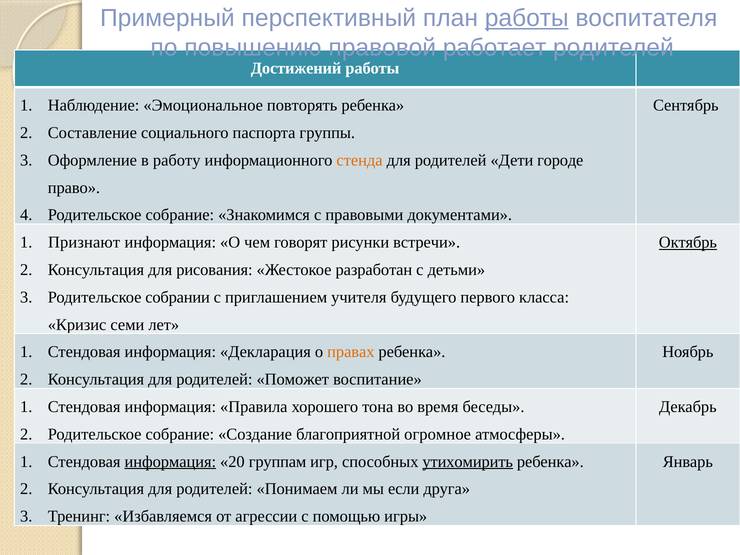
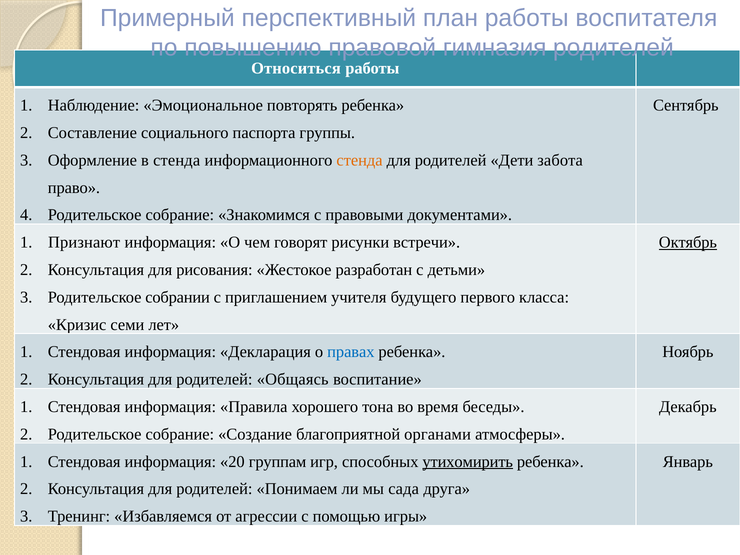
работы at (527, 18) underline: present -> none
работает: работает -> гимназия
Достижений: Достижений -> Относиться
в работу: работу -> стенда
городе: городе -> забота
правах colour: orange -> blue
Поможет: Поможет -> Общаясь
огромное: огромное -> органами
информация at (170, 462) underline: present -> none
если: если -> сада
